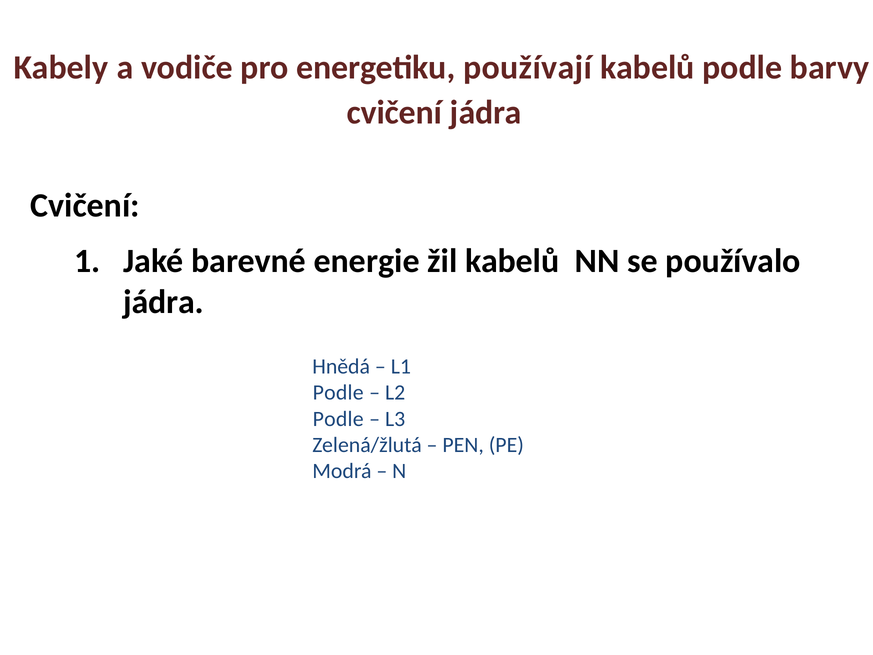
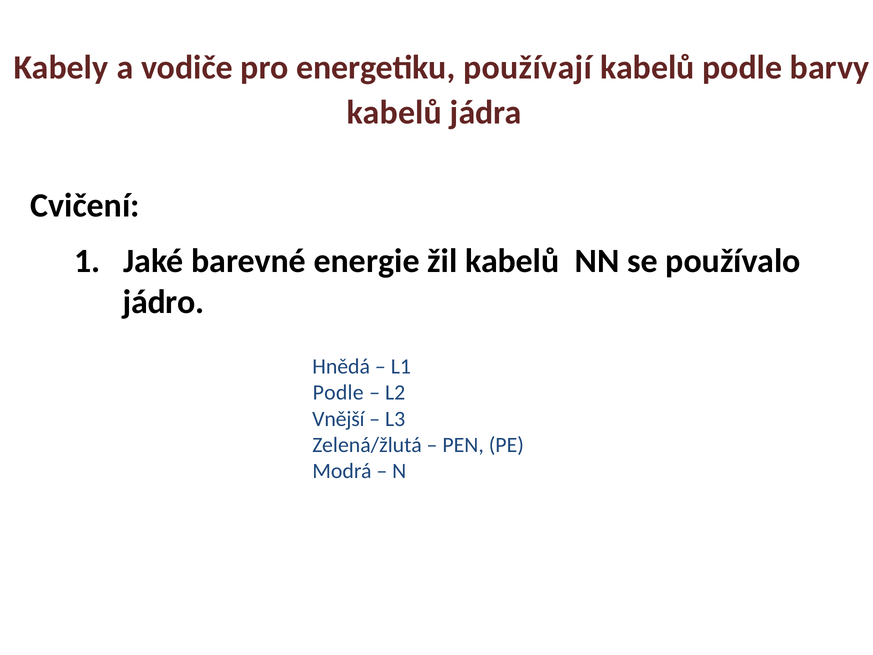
cvičení at (394, 112): cvičení -> kabelů
jádra at (163, 302): jádra -> jádro
Podle at (338, 419): Podle -> Vnější
